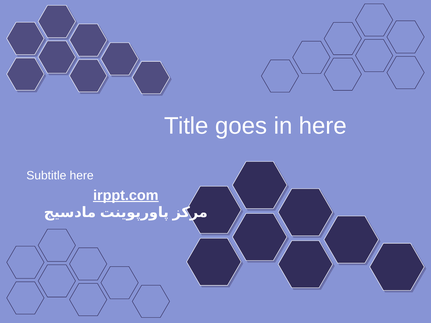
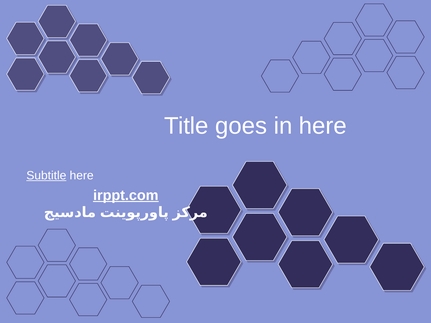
Subtitle underline: none -> present
